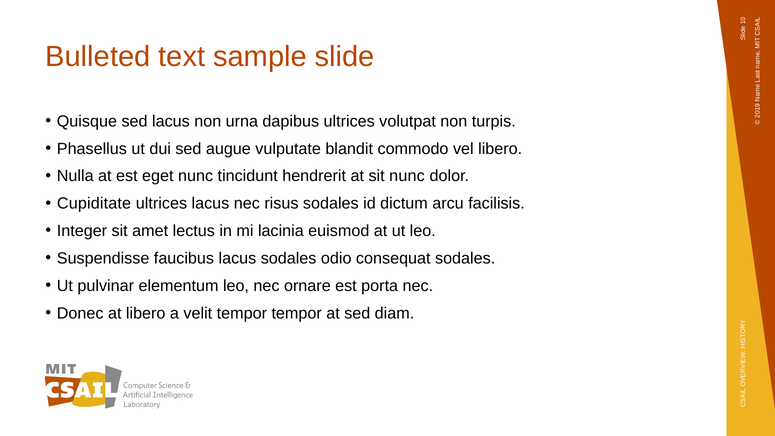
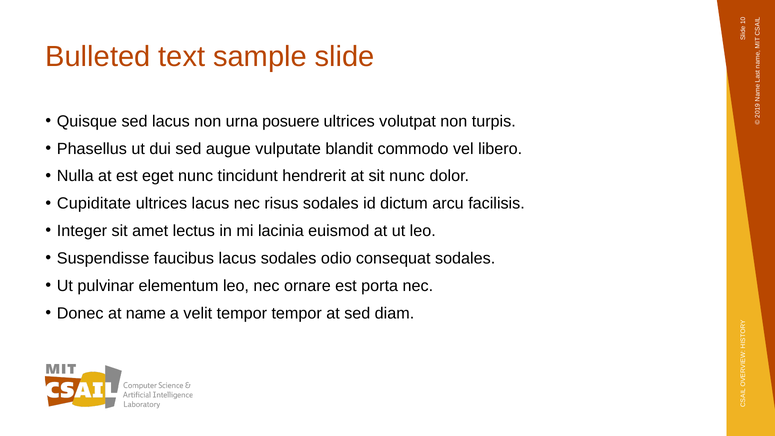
dapibus: dapibus -> posuere
at libero: libero -> name
